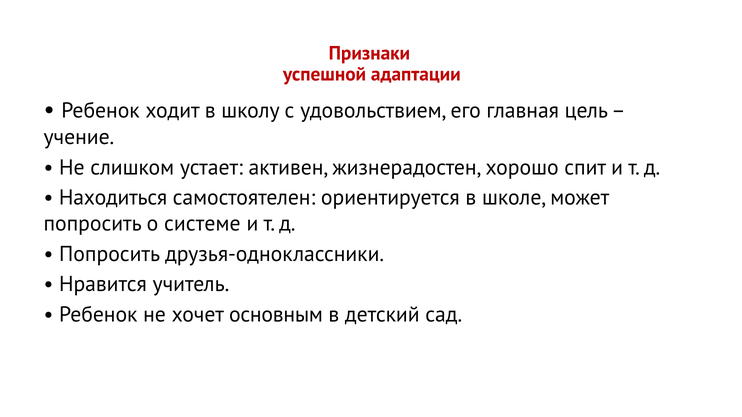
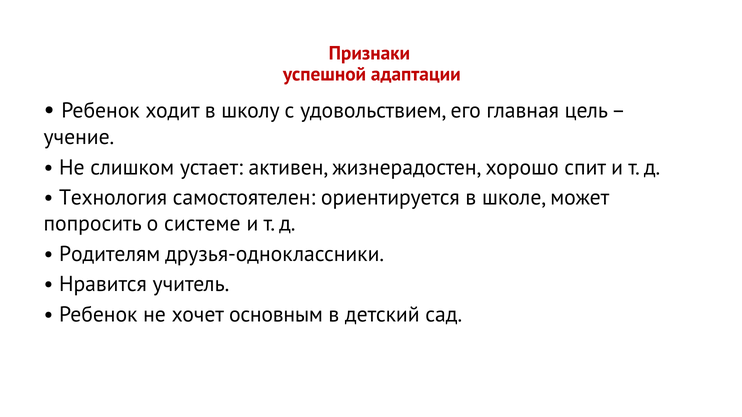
Находиться: Находиться -> Технология
Попросить at (110, 254): Попросить -> Родителям
